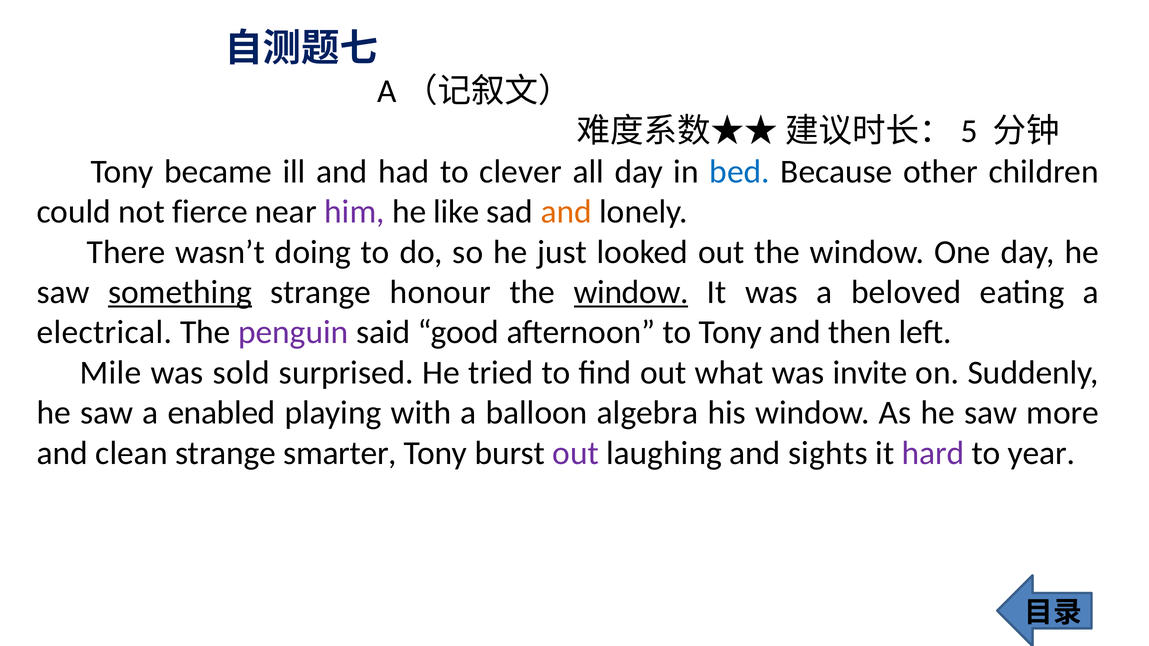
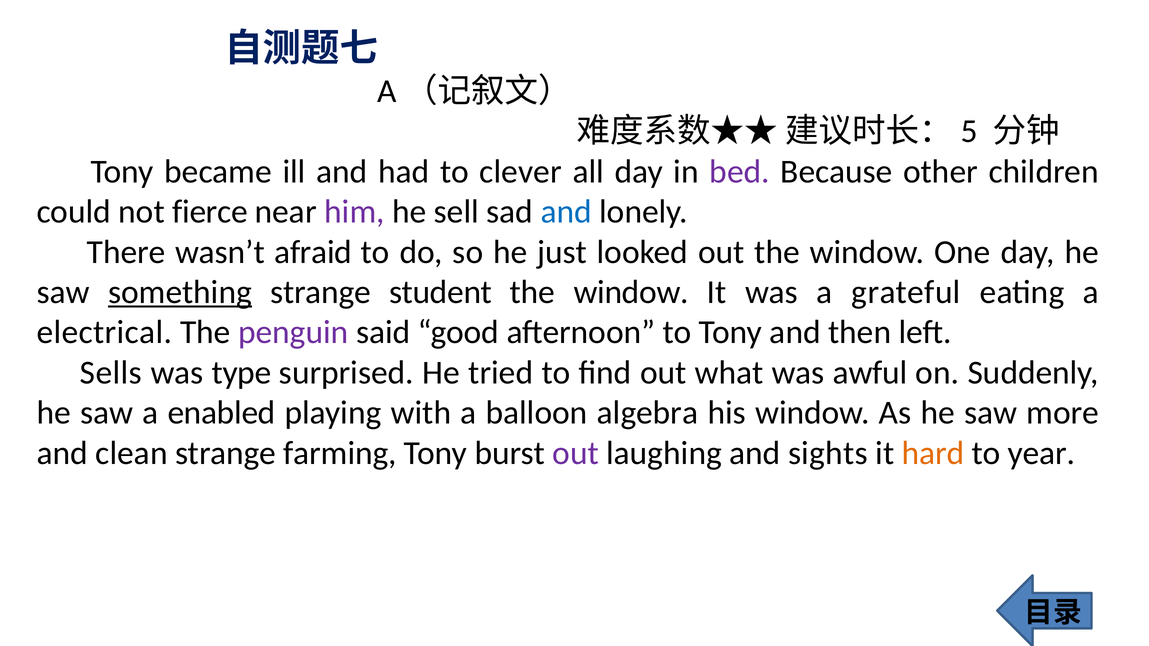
bed colour: blue -> purple
like: like -> sell
and at (566, 212) colour: orange -> blue
doing: doing -> afraid
honour: honour -> student
window at (631, 292) underline: present -> none
beloved: beloved -> grateful
Mile: Mile -> Sells
sold: sold -> type
invite: invite -> awful
smarter: smarter -> farming
hard colour: purple -> orange
